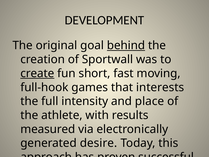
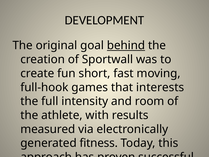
create underline: present -> none
and place: place -> room
desire: desire -> fitness
